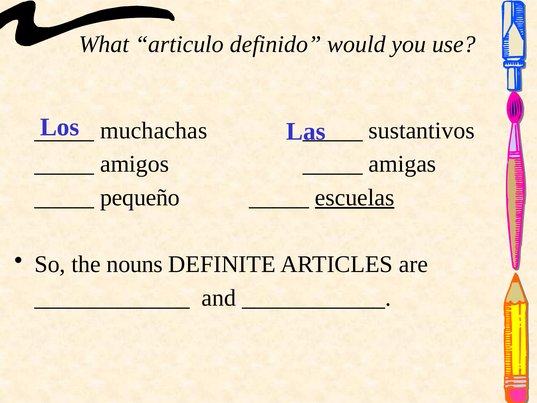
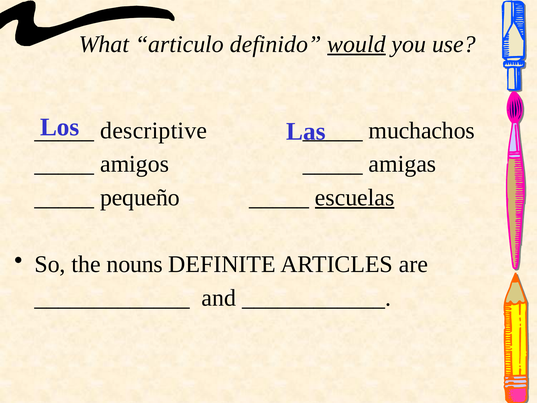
would underline: none -> present
muchachas: muchachas -> descriptive
sustantivos: sustantivos -> muchachos
